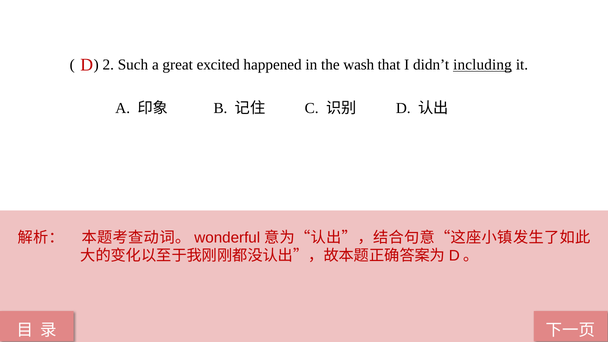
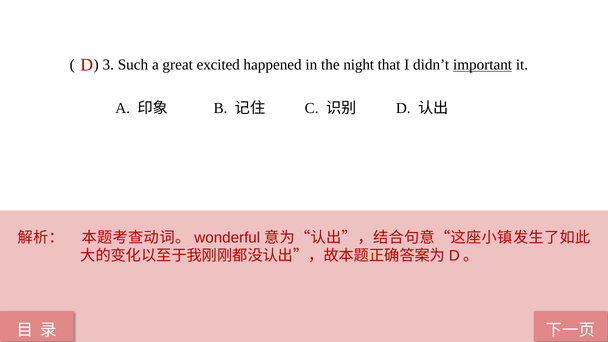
2: 2 -> 3
wash: wash -> night
including: including -> important
